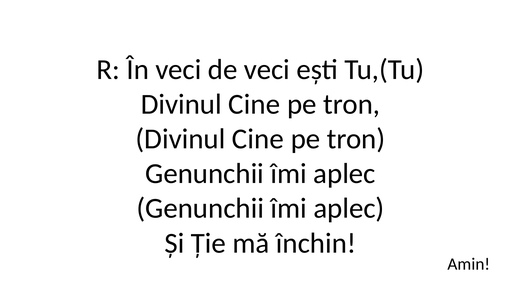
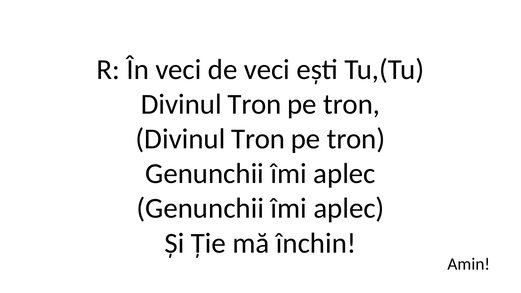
Cine at (254, 104): Cine -> Tron
Cine at (258, 139): Cine -> Tron
